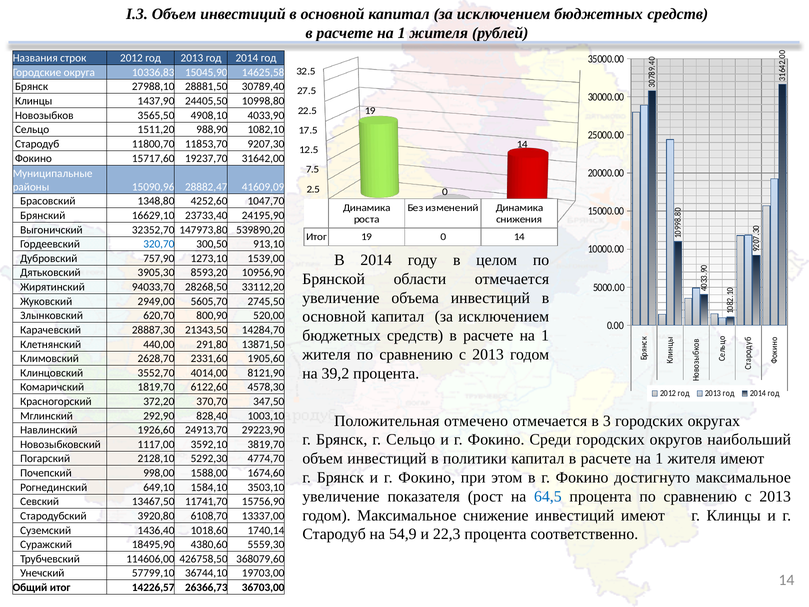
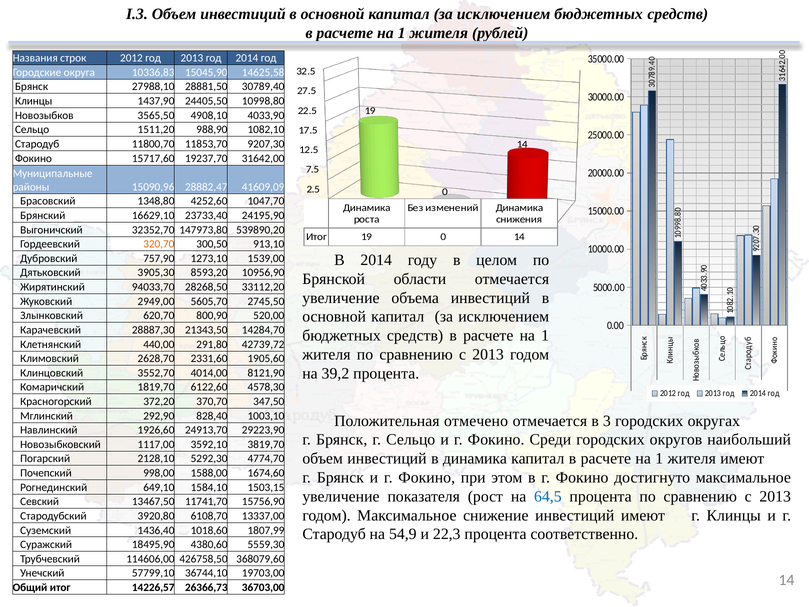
320,70 colour: blue -> orange
13871,50: 13871,50 -> 42739,72
в политики: политики -> динамика
3503,10: 3503,10 -> 1503,15
1740,14: 1740,14 -> 1807,99
